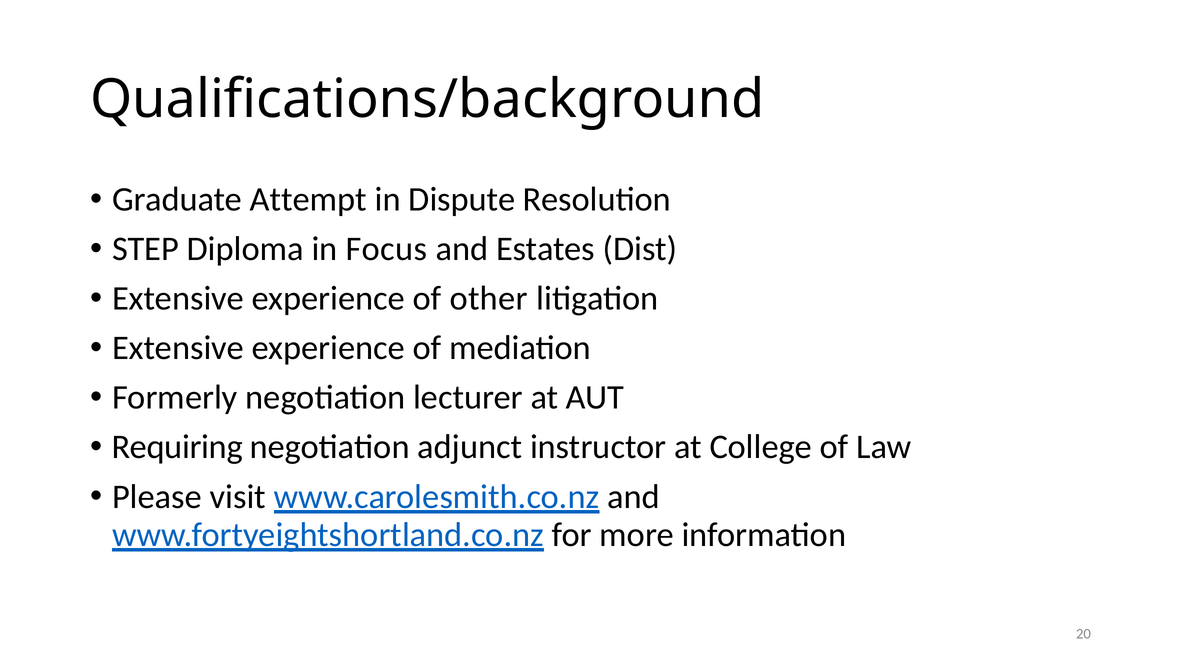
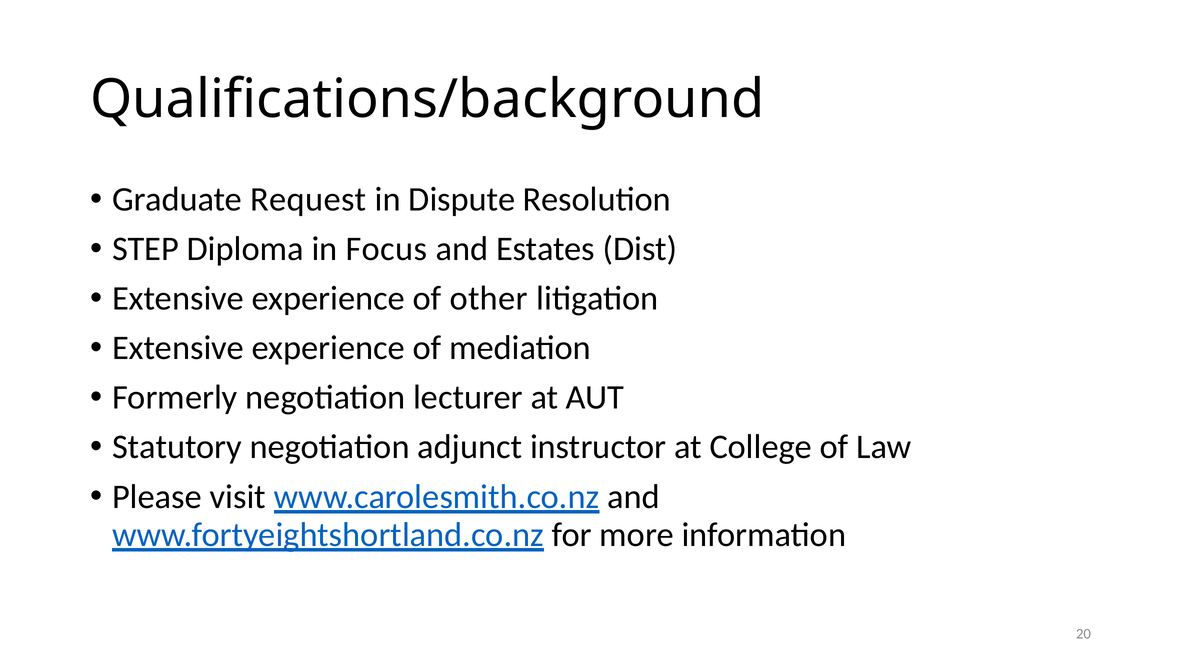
Attempt: Attempt -> Request
Requiring: Requiring -> Statutory
